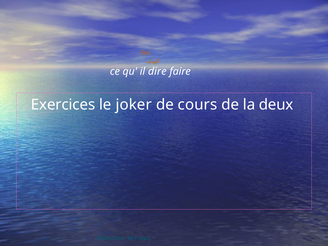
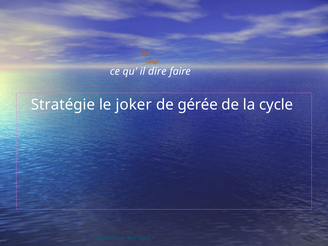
Exercices: Exercices -> Stratégie
cours: cours -> gérée
deux: deux -> cycle
